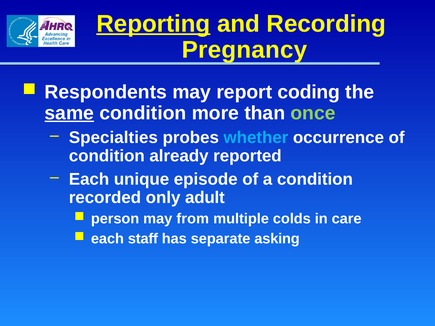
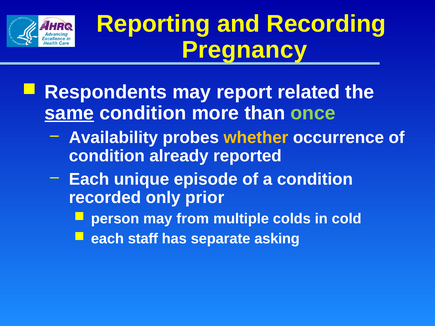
Reporting underline: present -> none
coding: coding -> related
Specialties: Specialties -> Availability
whether colour: light blue -> yellow
adult: adult -> prior
care: care -> cold
